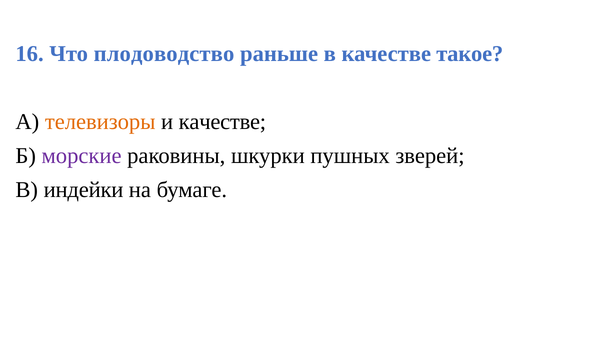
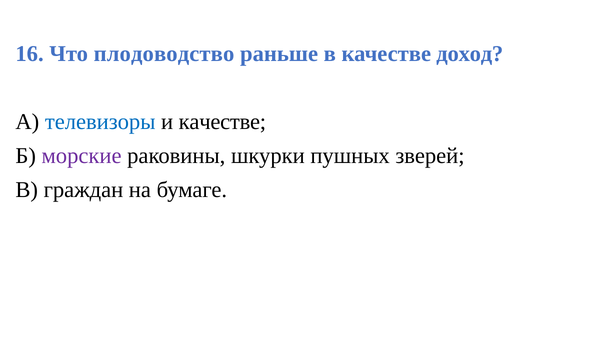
такое: такое -> доход
телевизоры colour: orange -> blue
индейки: индейки -> граждан
